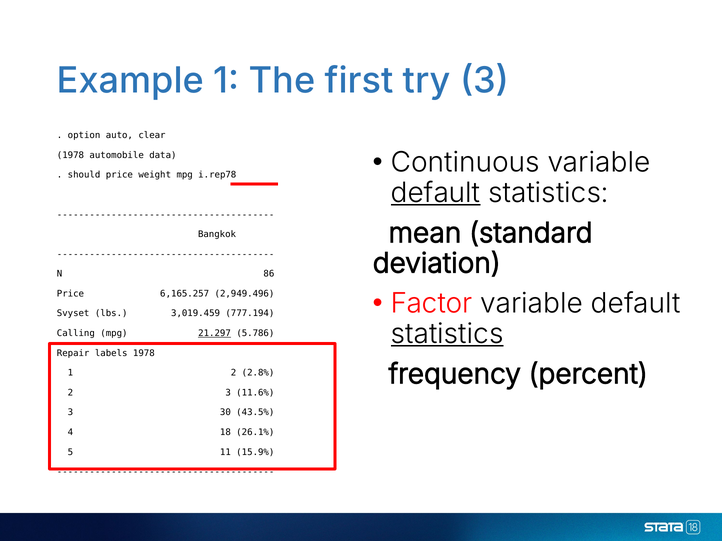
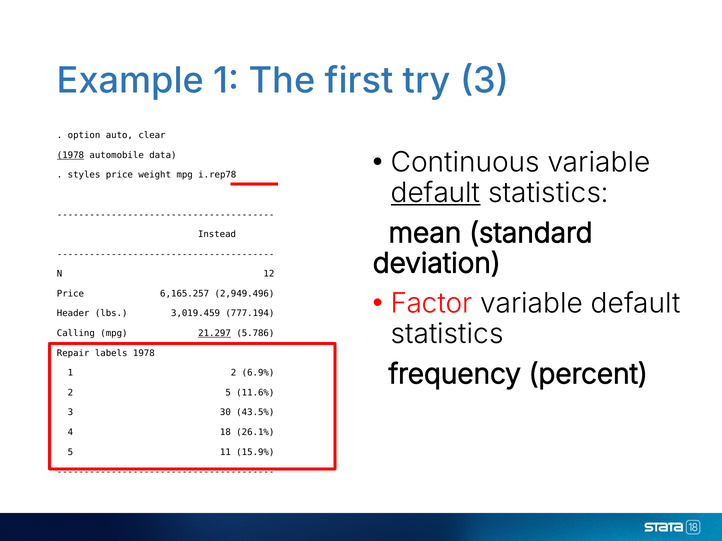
1978 at (70, 155) underline: none -> present
should: should -> styles
Bangkok: Bangkok -> Instead
86: 86 -> 12
Svyset: Svyset -> Header
statistics at (447, 334) underline: present -> none
2.8%: 2.8% -> 6.9%
2 3: 3 -> 5
